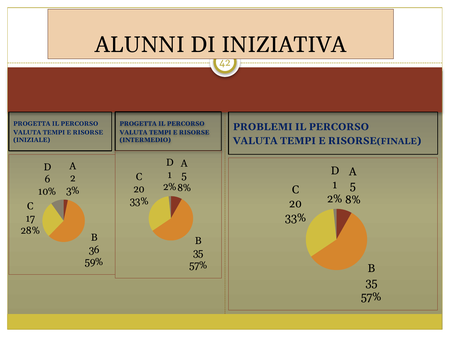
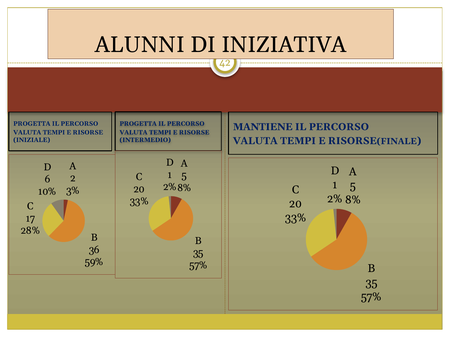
PROBLEMI: PROBLEMI -> MANTIENE
